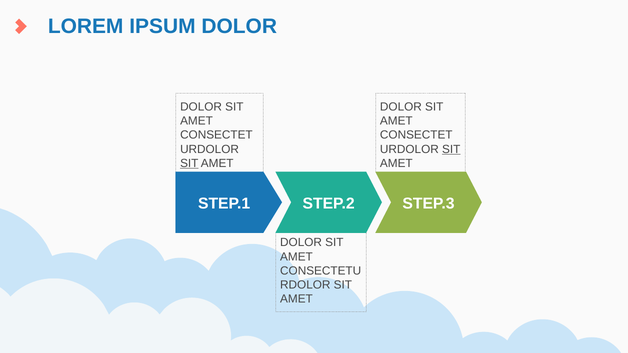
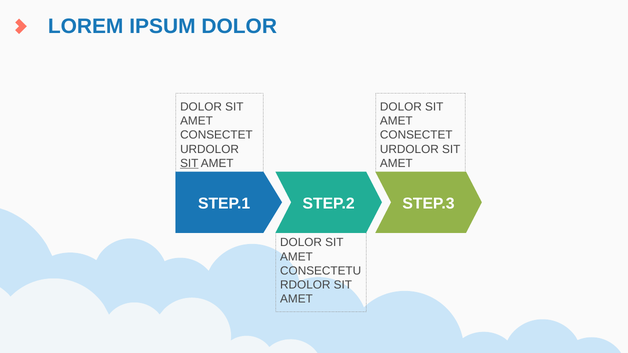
SIT at (451, 149) underline: present -> none
